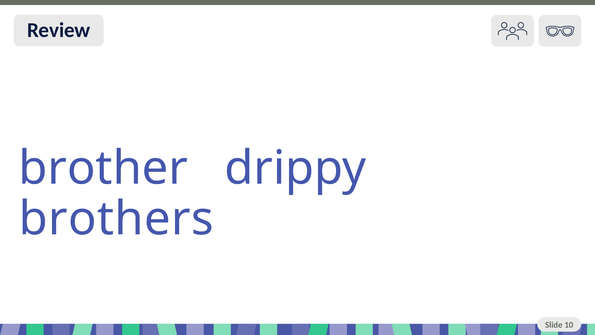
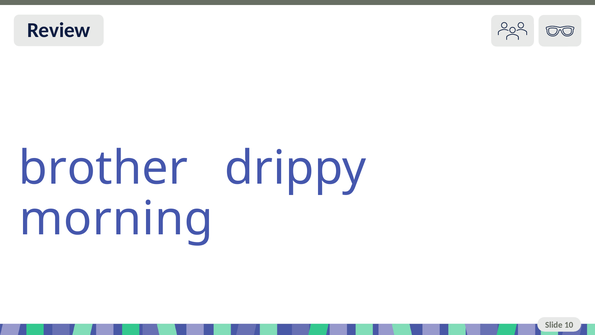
brothers: brothers -> morning
